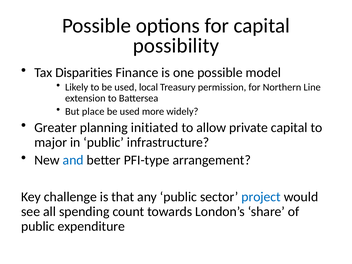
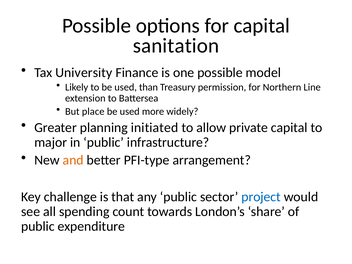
possibility: possibility -> sanitation
Disparities: Disparities -> University
local: local -> than
and colour: blue -> orange
